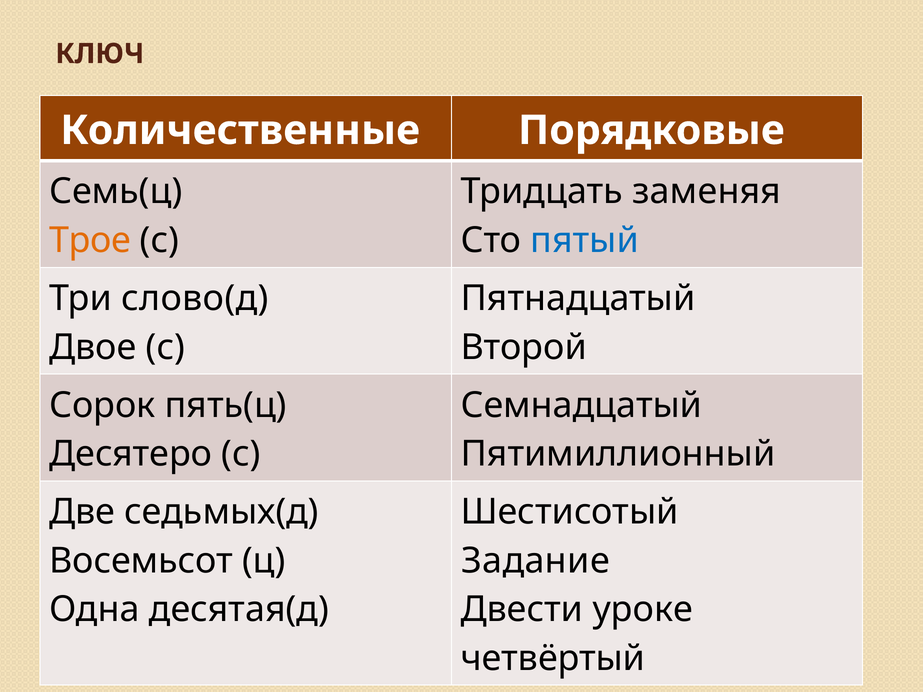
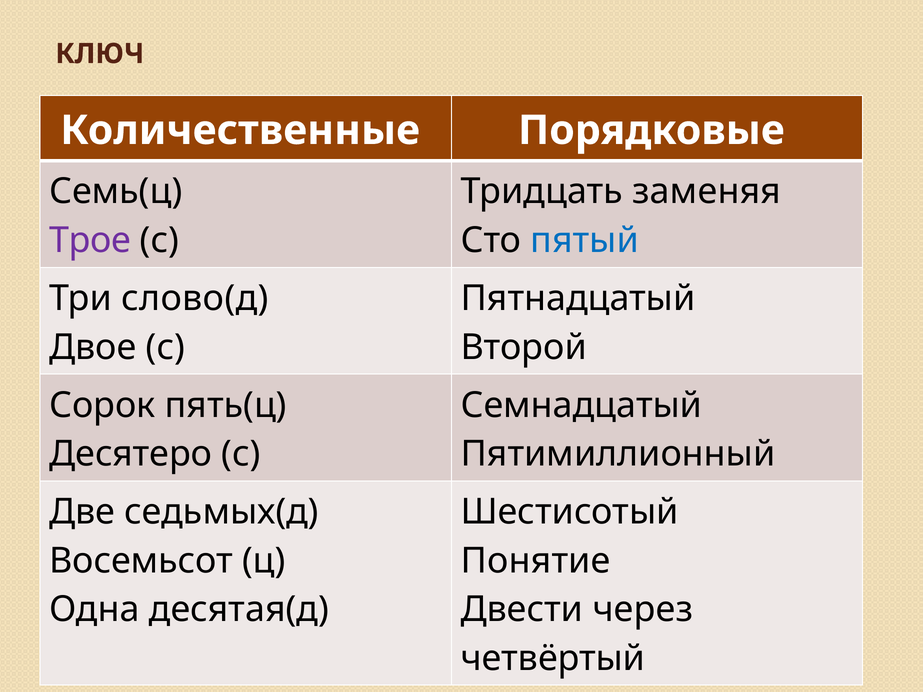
Трое colour: orange -> purple
Задание: Задание -> Понятие
уроке: уроке -> через
